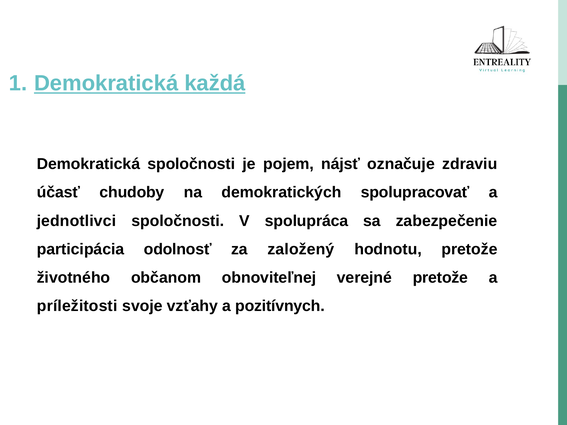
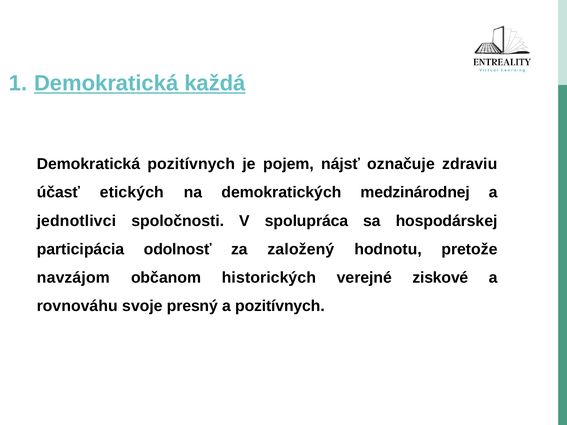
Demokratická spoločnosti: spoločnosti -> pozitívnych
chudoby: chudoby -> etických
spolupracovať: spolupracovať -> medzinárodnej
zabezpečenie: zabezpečenie -> hospodárskej
životného: životného -> navzájom
obnoviteľnej: obnoviteľnej -> historických
verejné pretože: pretože -> ziskové
príležitosti: príležitosti -> rovnováhu
vzťahy: vzťahy -> presný
